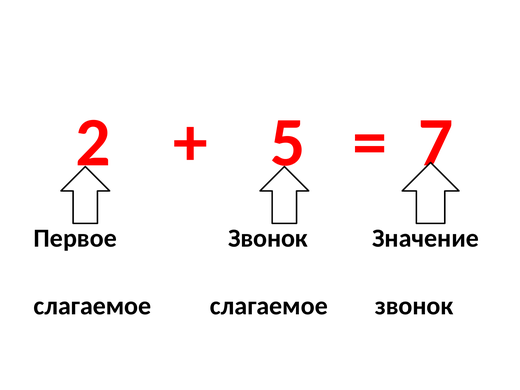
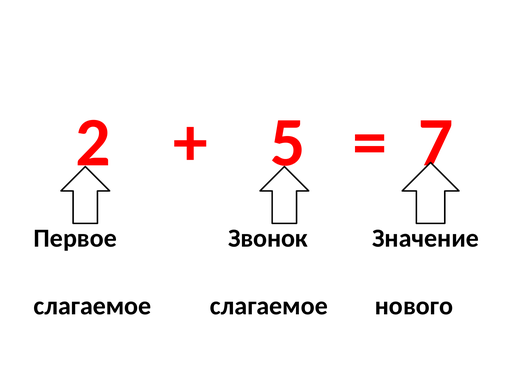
слагаемое звонок: звонок -> нового
